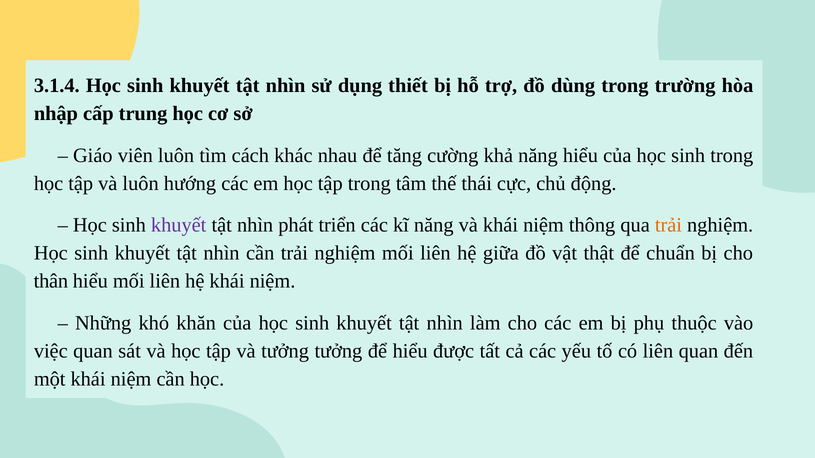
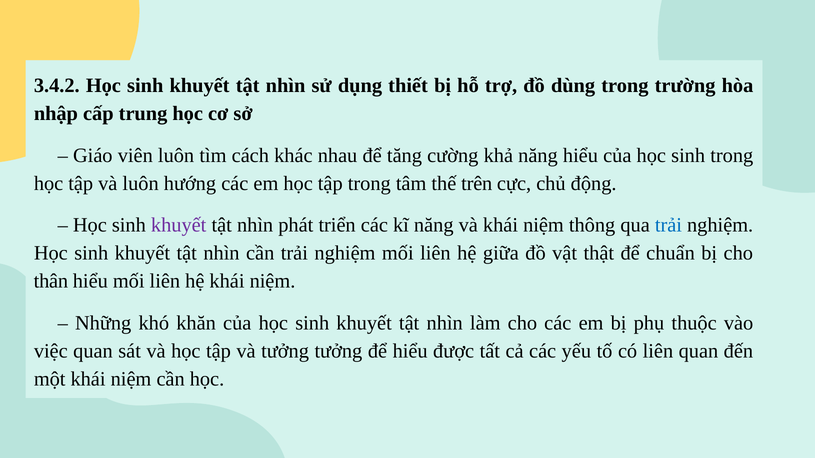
3.1.4: 3.1.4 -> 3.4.2
thái: thái -> trên
trải at (668, 225) colour: orange -> blue
